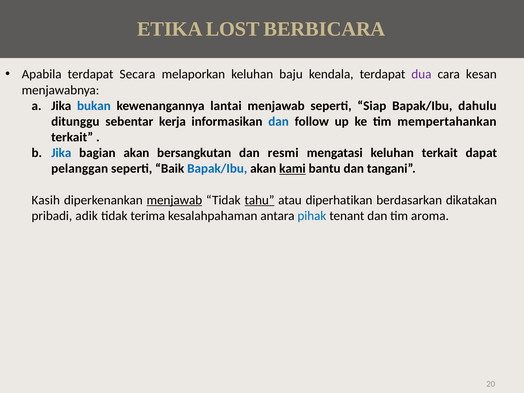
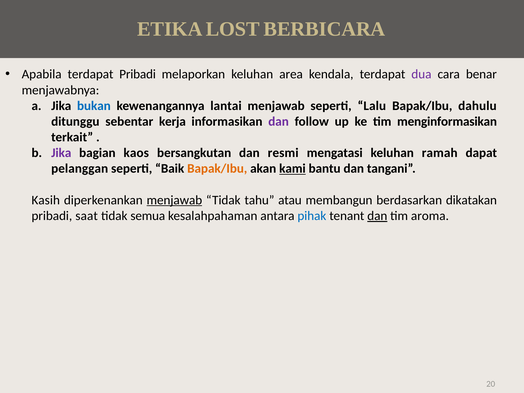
terdapat Secara: Secara -> Pribadi
baju: baju -> area
kesan: kesan -> benar
Siap: Siap -> Lalu
dan at (279, 121) colour: blue -> purple
mempertahankan: mempertahankan -> menginformasikan
Jika at (61, 153) colour: blue -> purple
bagian akan: akan -> kaos
keluhan terkait: terkait -> ramah
Bapak/Ibu at (217, 169) colour: blue -> orange
tahu underline: present -> none
diperhatikan: diperhatikan -> membangun
adik: adik -> saat
terima: terima -> semua
dan at (377, 216) underline: none -> present
